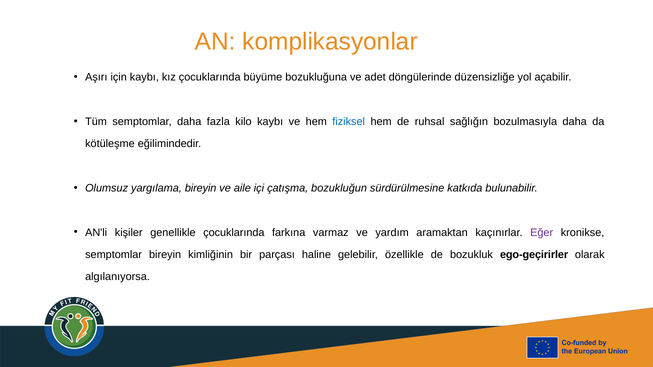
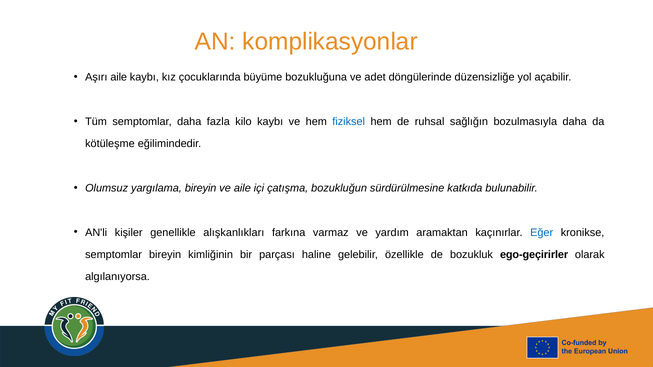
Aşırı için: için -> aile
genellikle çocuklarında: çocuklarında -> alışkanlıkları
Eğer colour: purple -> blue
